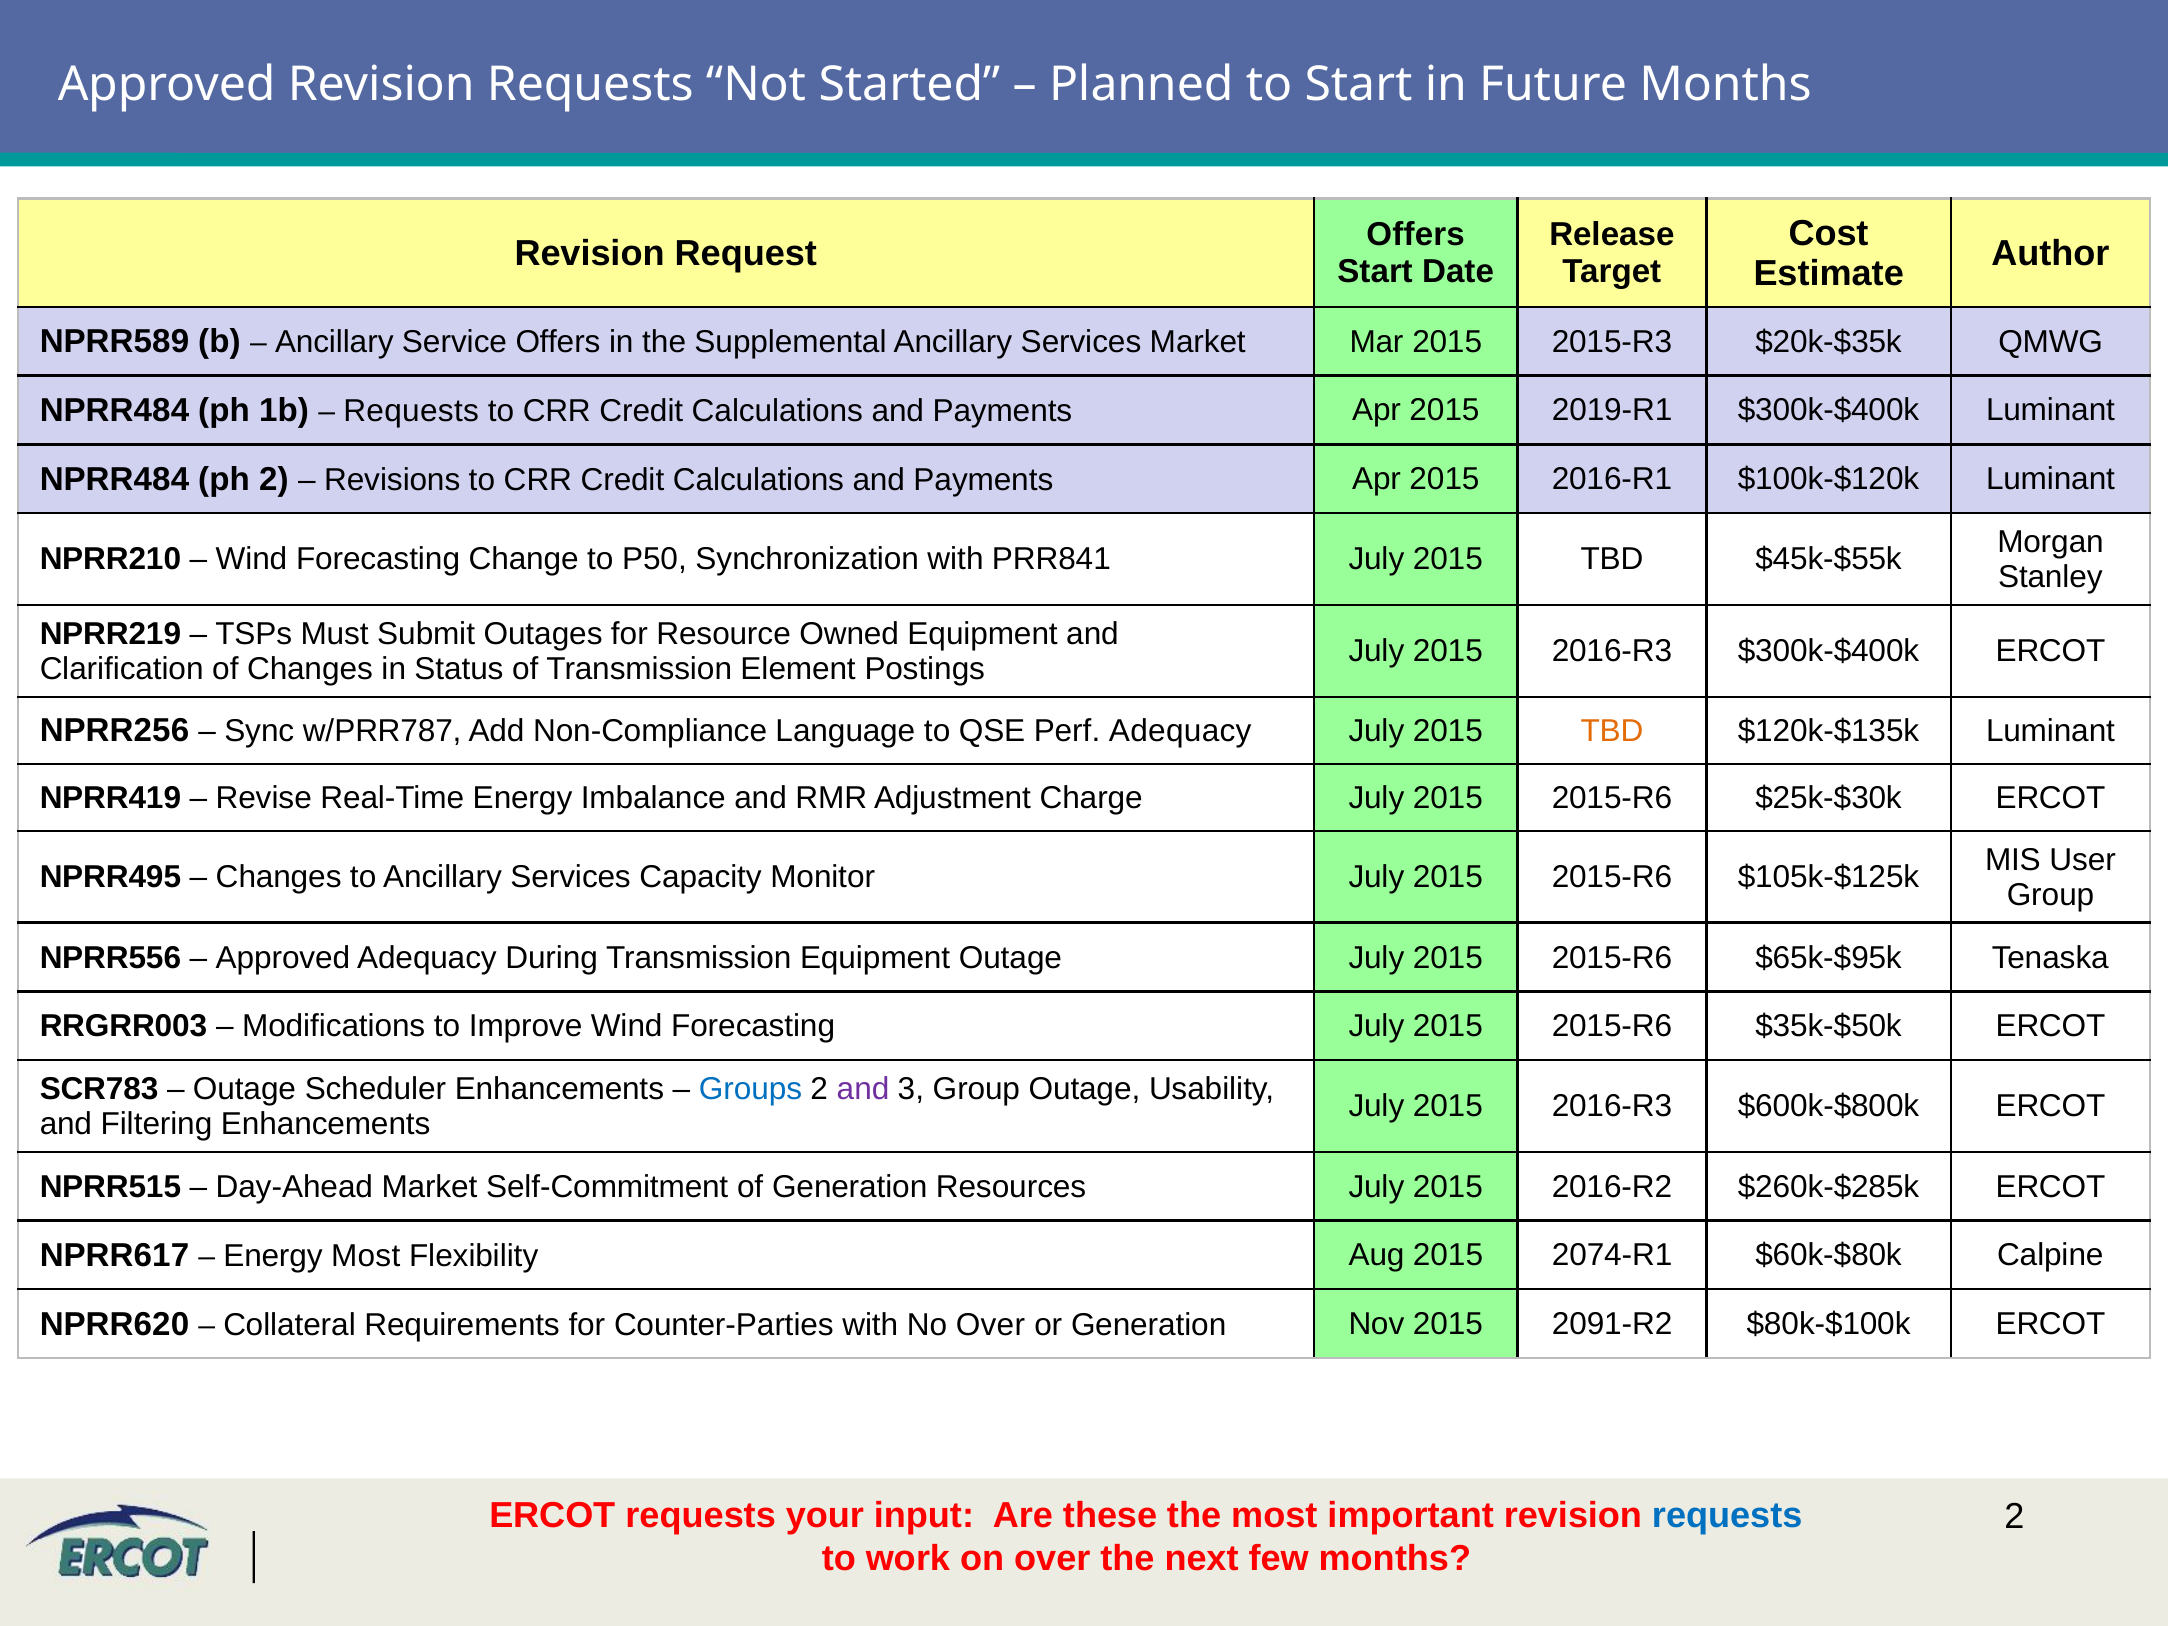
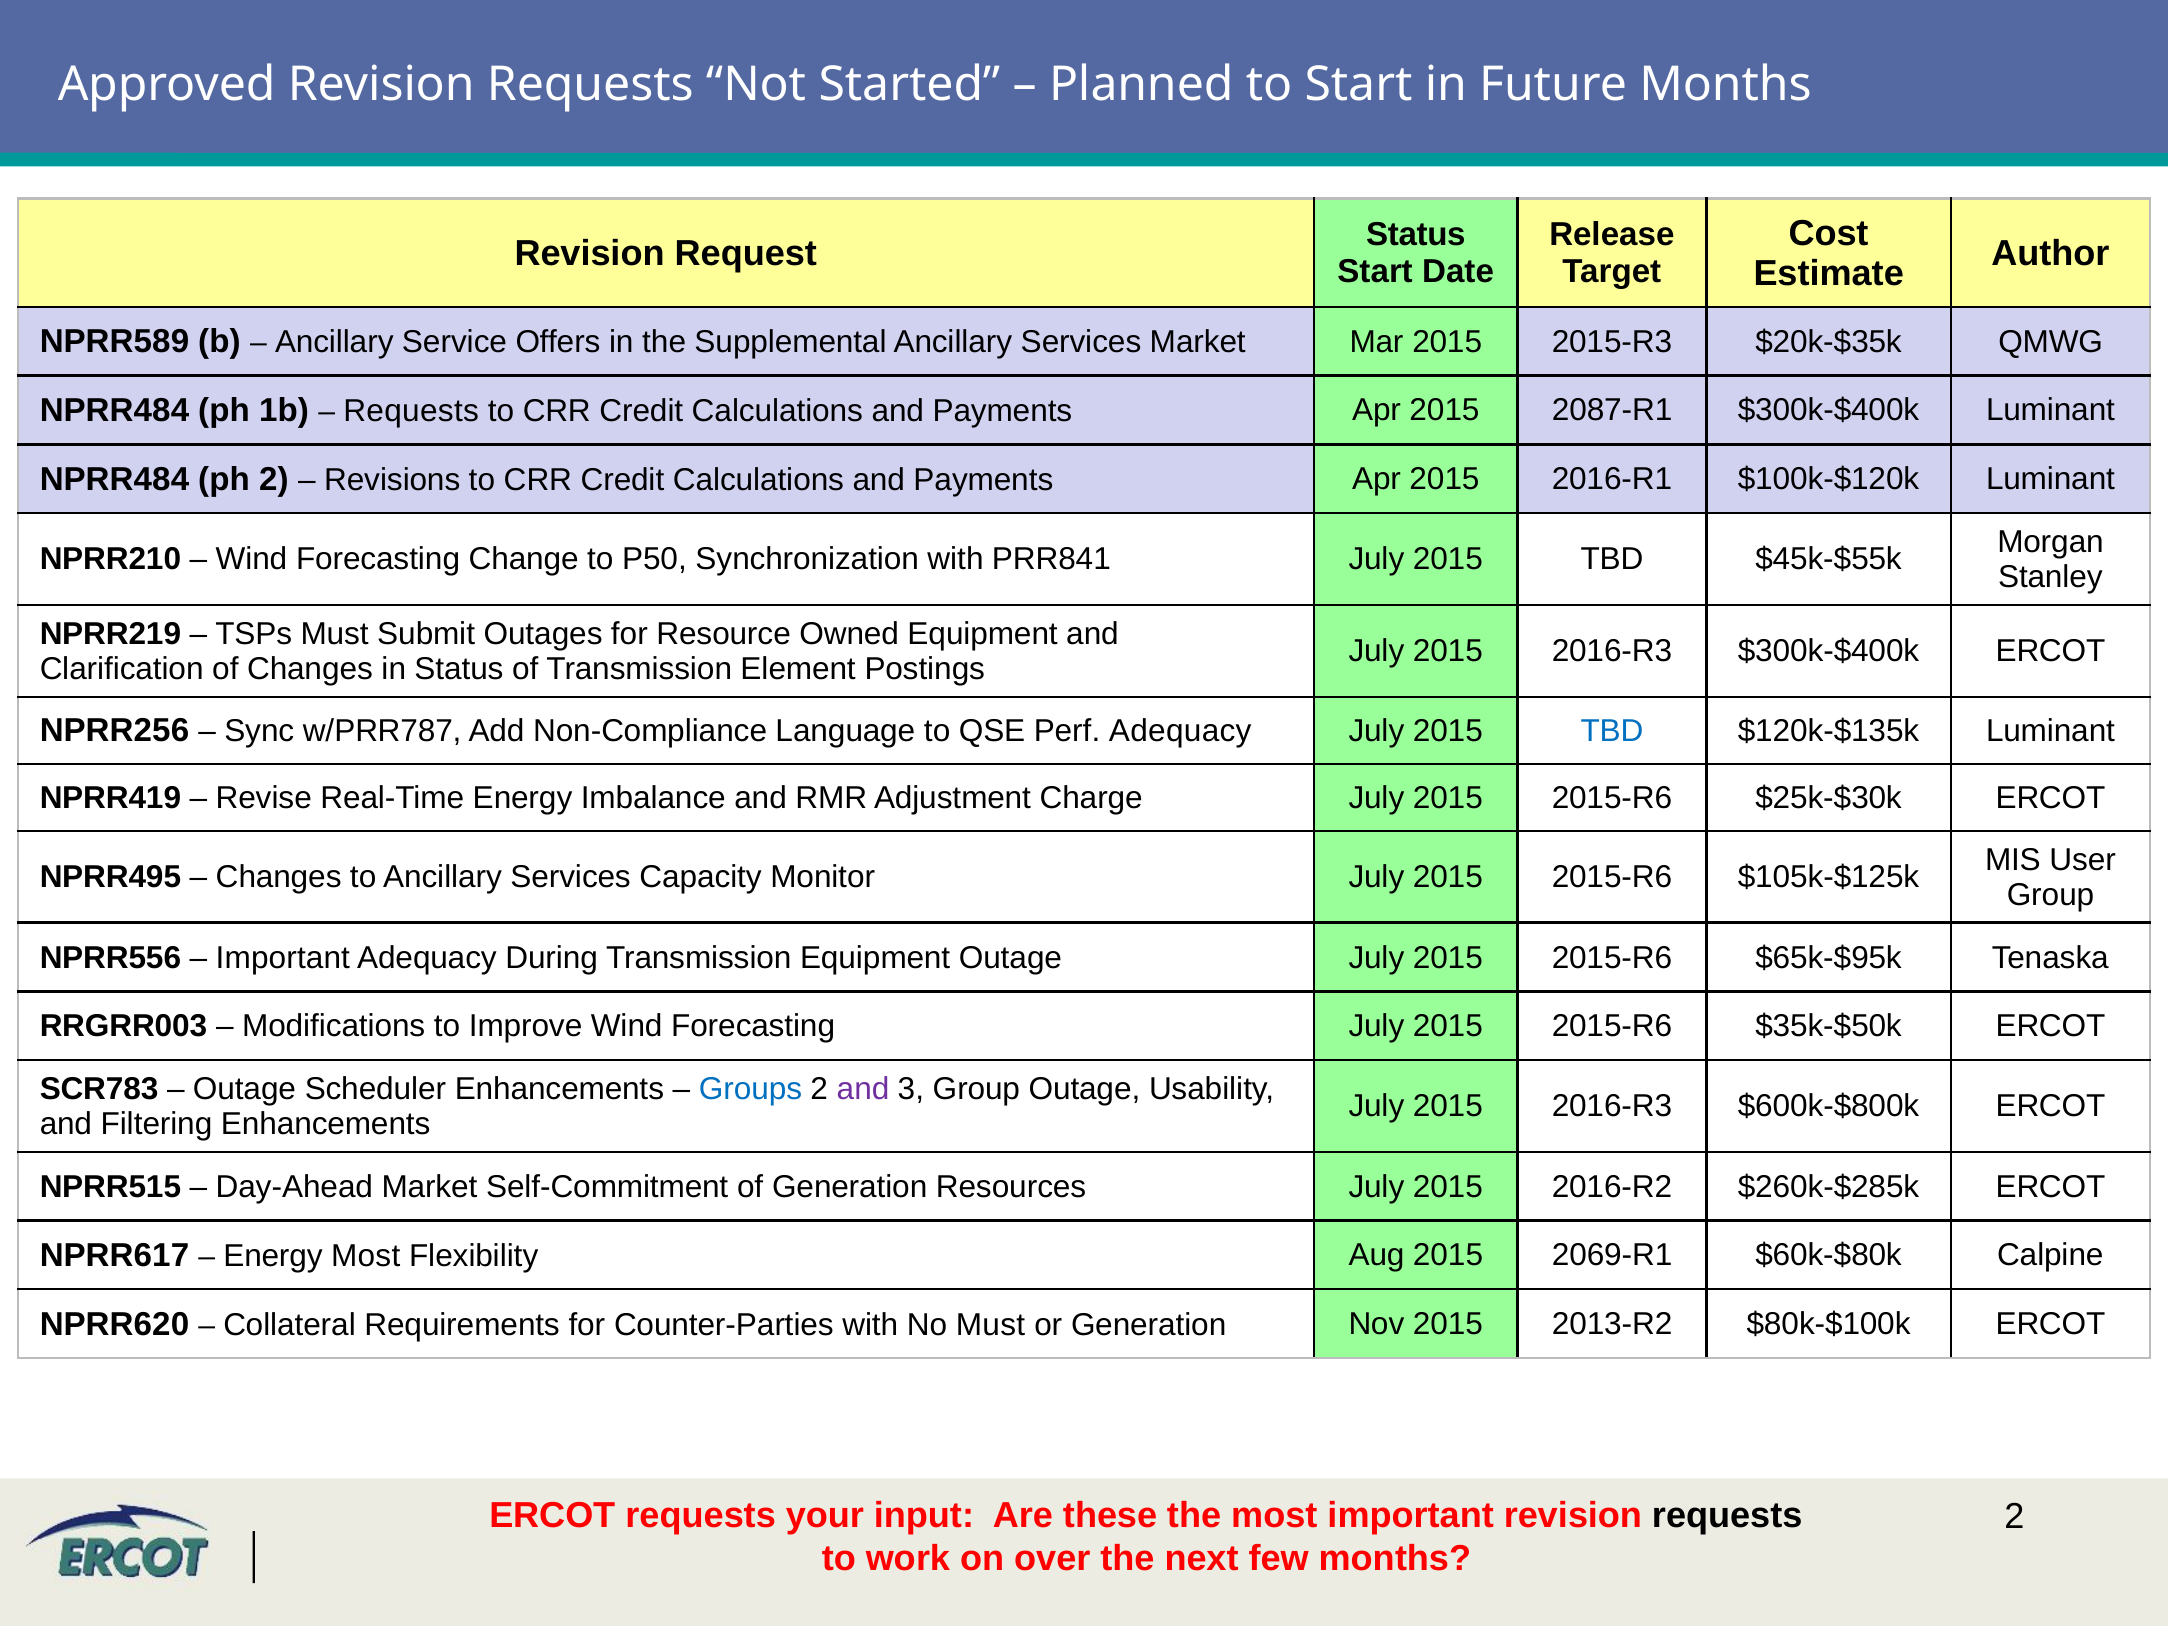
Offers at (1416, 235): Offers -> Status
2019-R1: 2019-R1 -> 2087-R1
TBD at (1612, 731) colour: orange -> blue
Approved at (283, 958): Approved -> Important
2074-R1: 2074-R1 -> 2069-R1
No Over: Over -> Must
2091-R2: 2091-R2 -> 2013-R2
requests at (1727, 1515) colour: blue -> black
